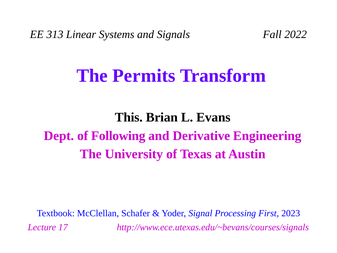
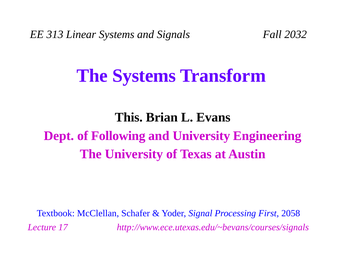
2022: 2022 -> 2032
The Permits: Permits -> Systems
and Derivative: Derivative -> University
2023: 2023 -> 2058
